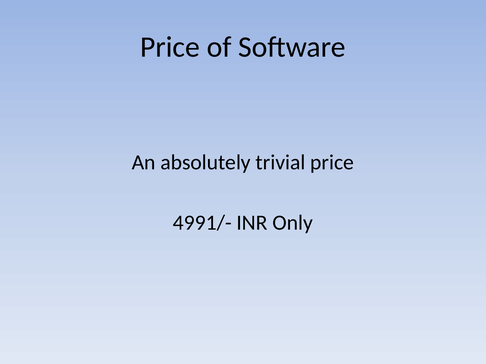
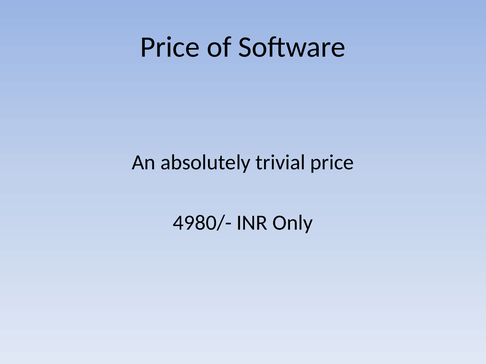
4991/-: 4991/- -> 4980/-
